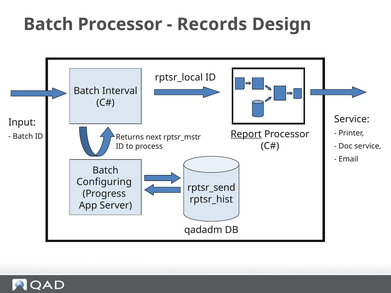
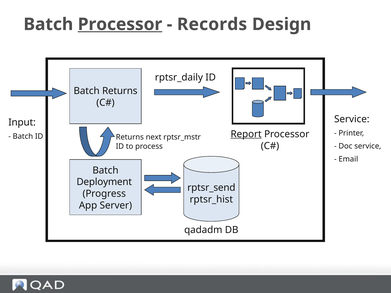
Processor at (120, 24) underline: none -> present
rptsr_local: rptsr_local -> rptsr_daily
Batch Interval: Interval -> Returns
Configuring: Configuring -> Deployment
